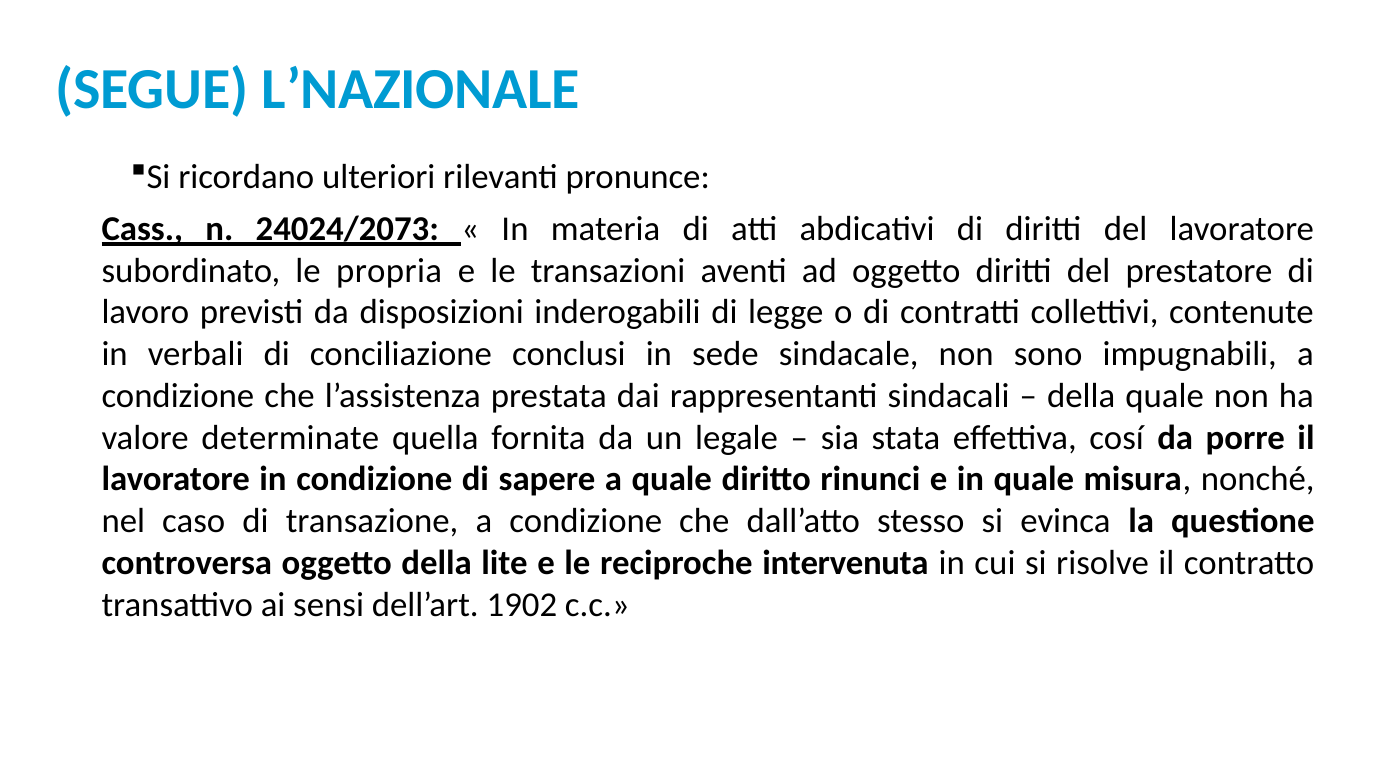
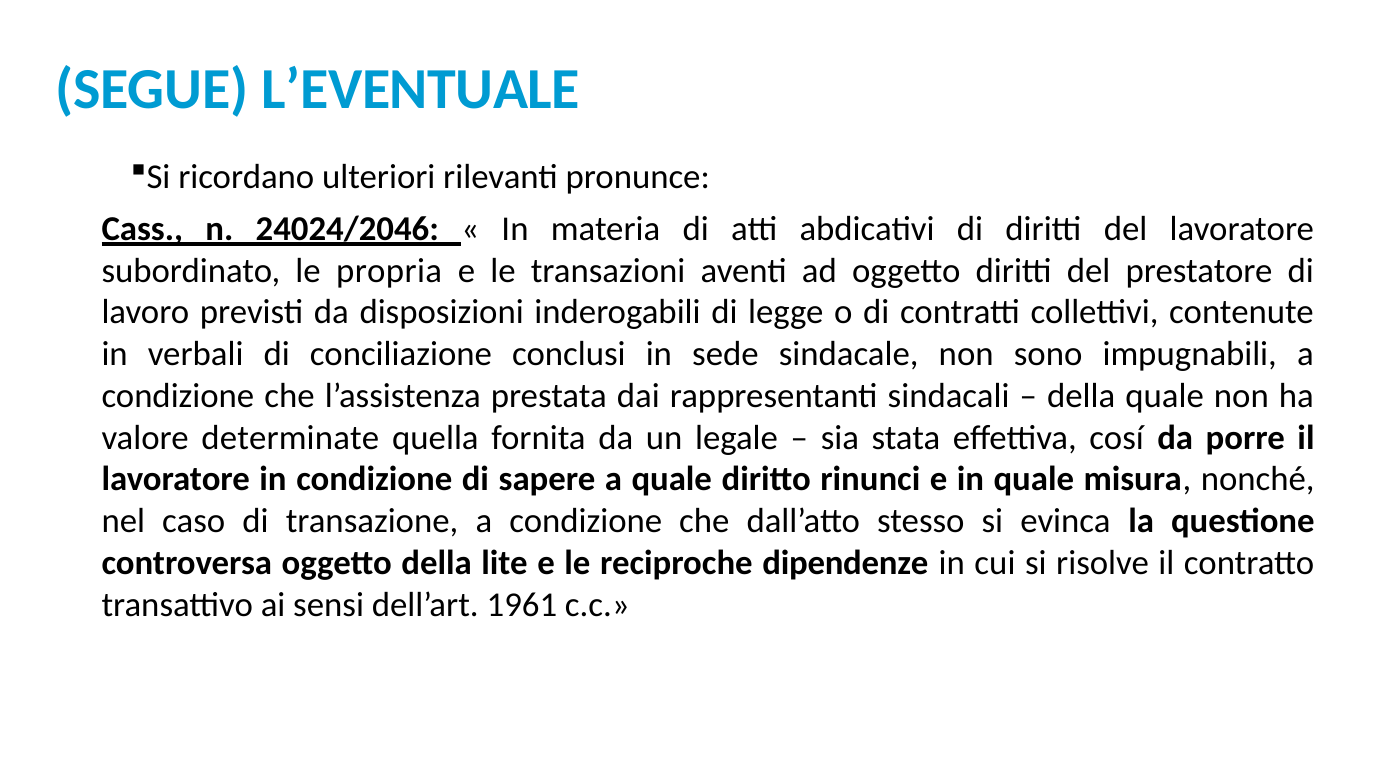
L’NAZIONALE: L’NAZIONALE -> L’EVENTUALE
24024/2073: 24024/2073 -> 24024/2046
intervenuta: intervenuta -> dipendenze
1902: 1902 -> 1961
